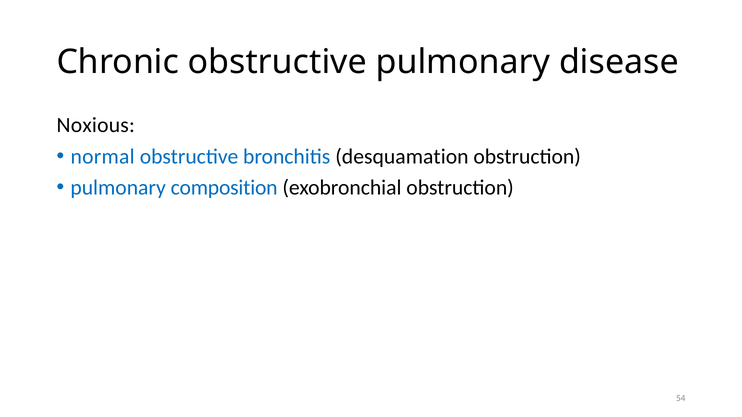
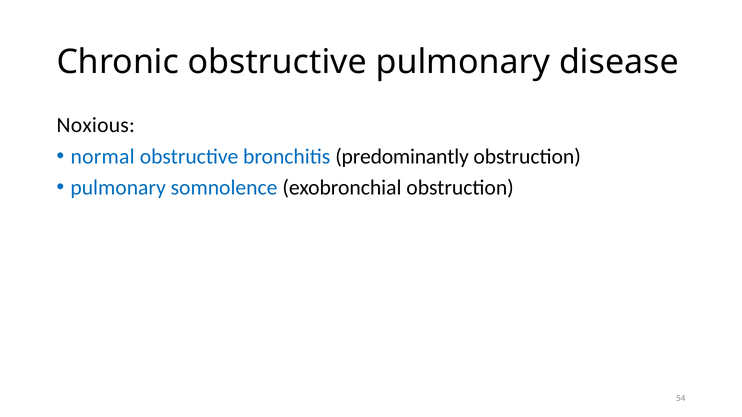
desquamation: desquamation -> predominantly
composition: composition -> somnolence
